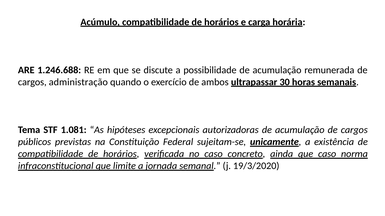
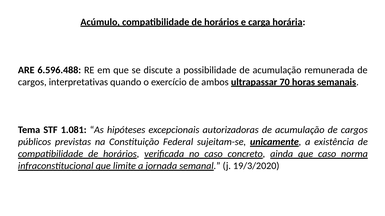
1.246.688: 1.246.688 -> 6.596.488
administração: administração -> interpretativas
30: 30 -> 70
